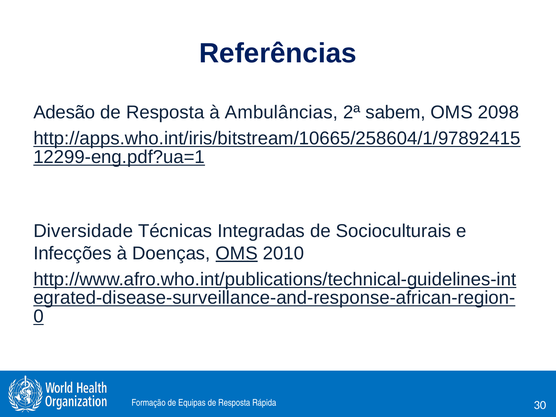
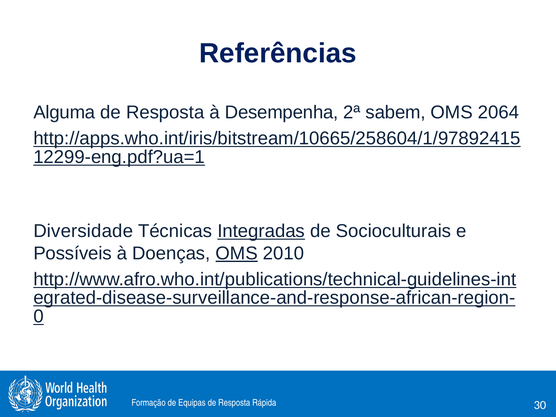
Adesão: Adesão -> Alguma
Ambulâncias: Ambulâncias -> Desempenha
2098: 2098 -> 2064
Integradas underline: none -> present
Infecções: Infecções -> Possíveis
